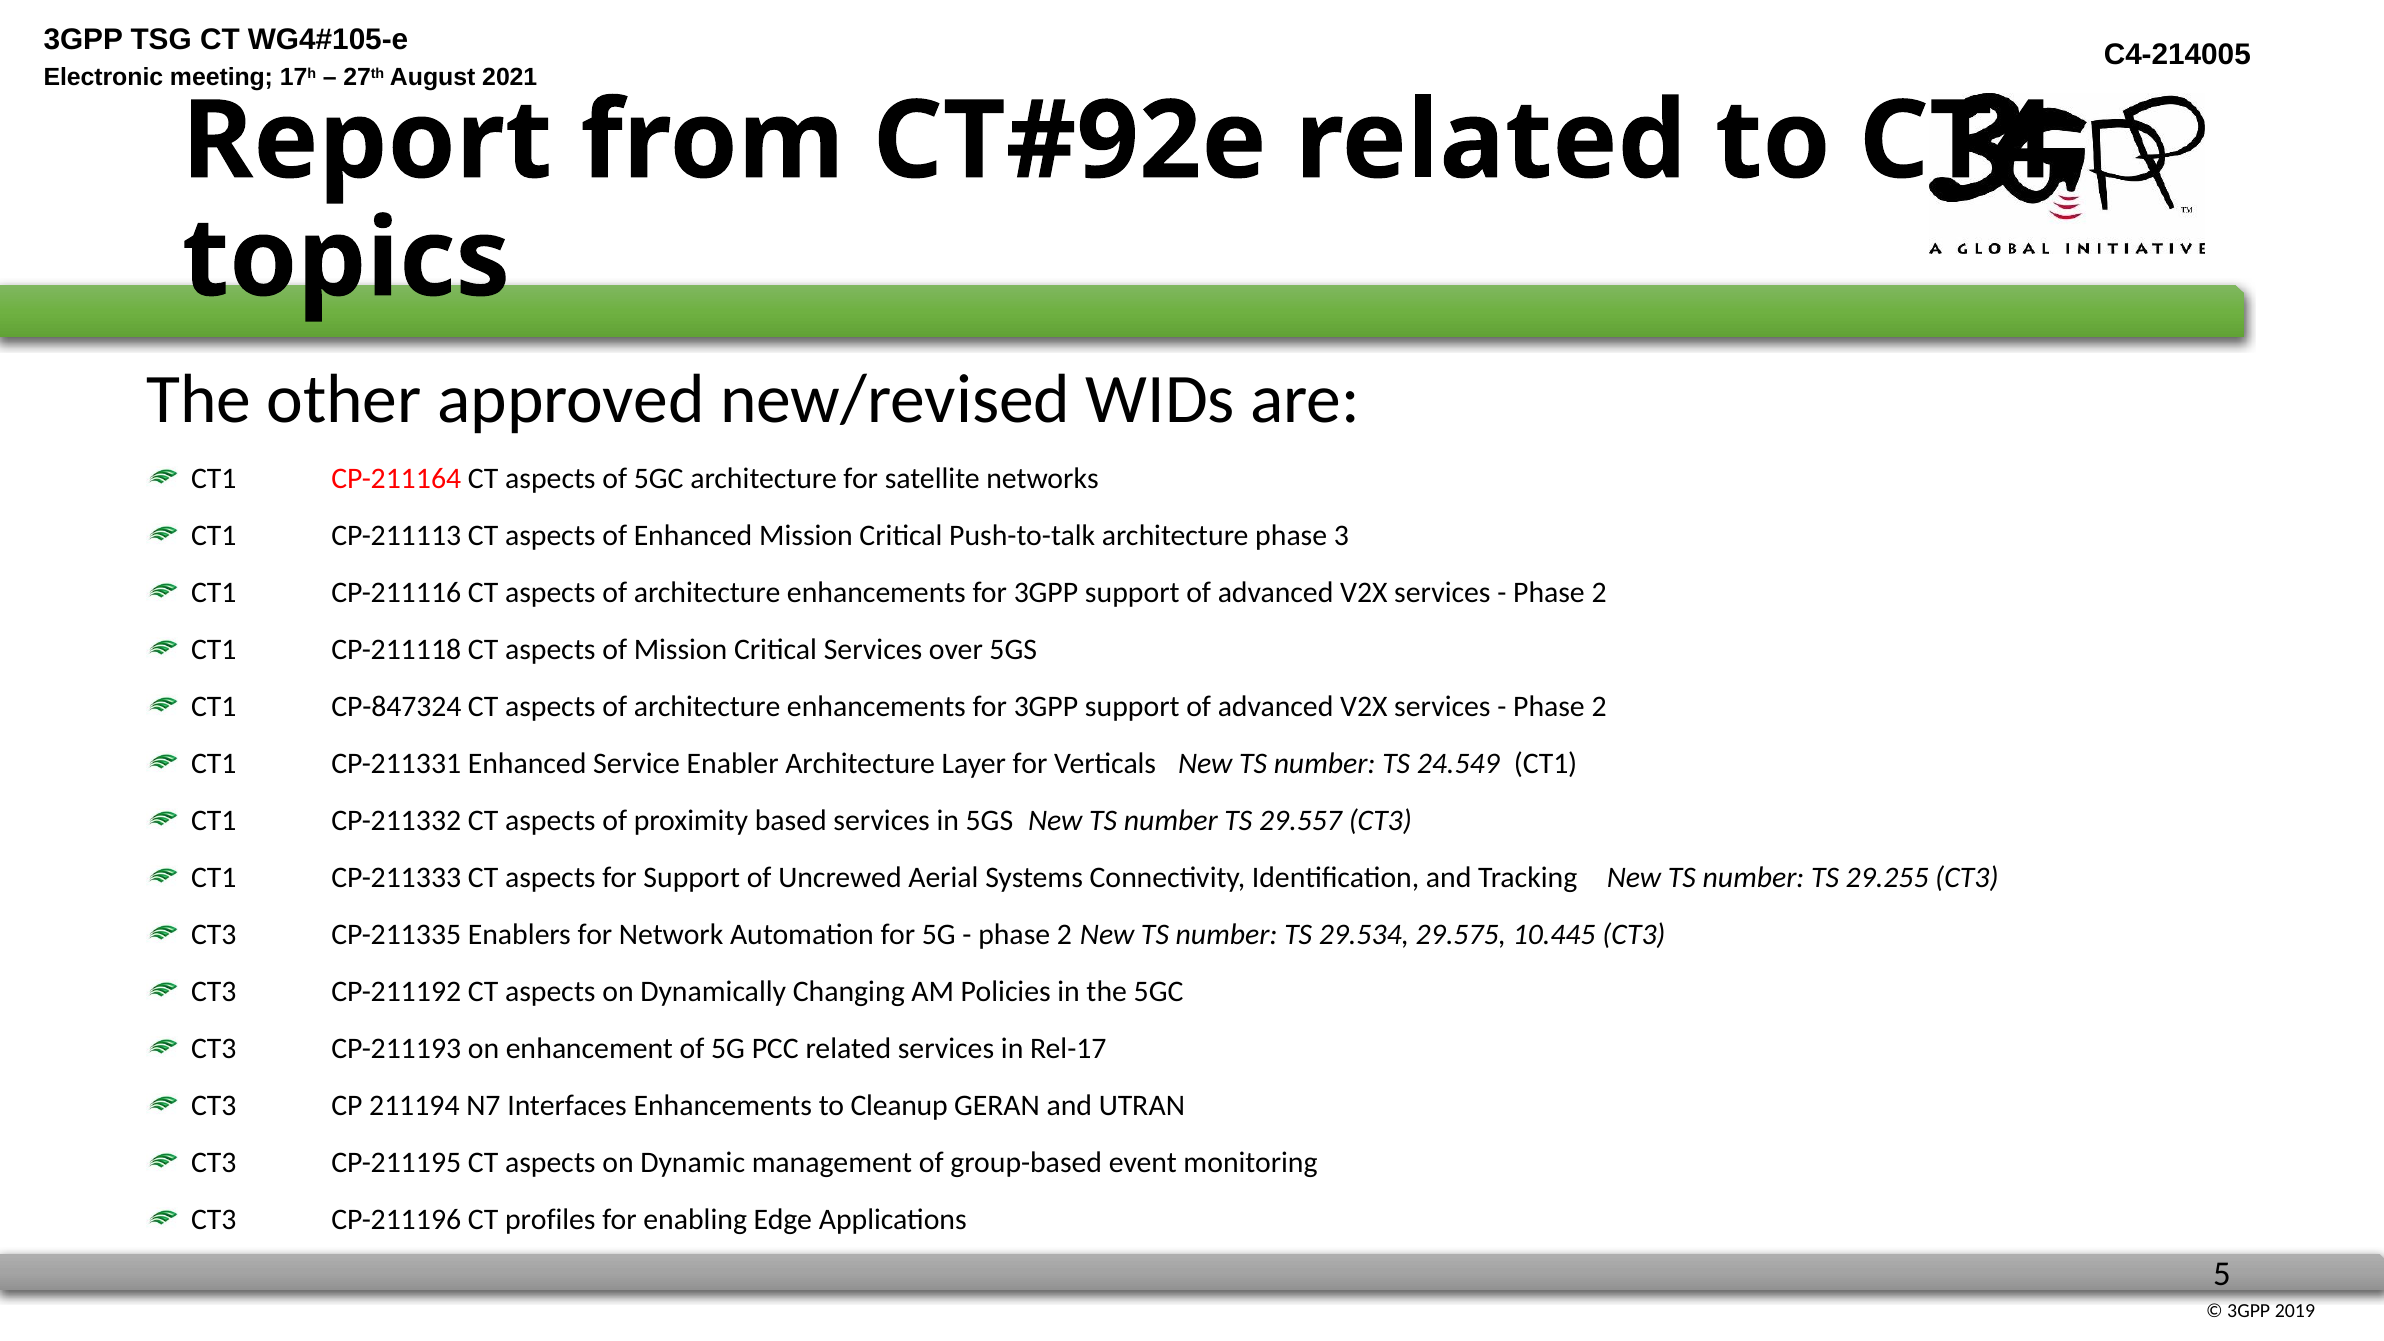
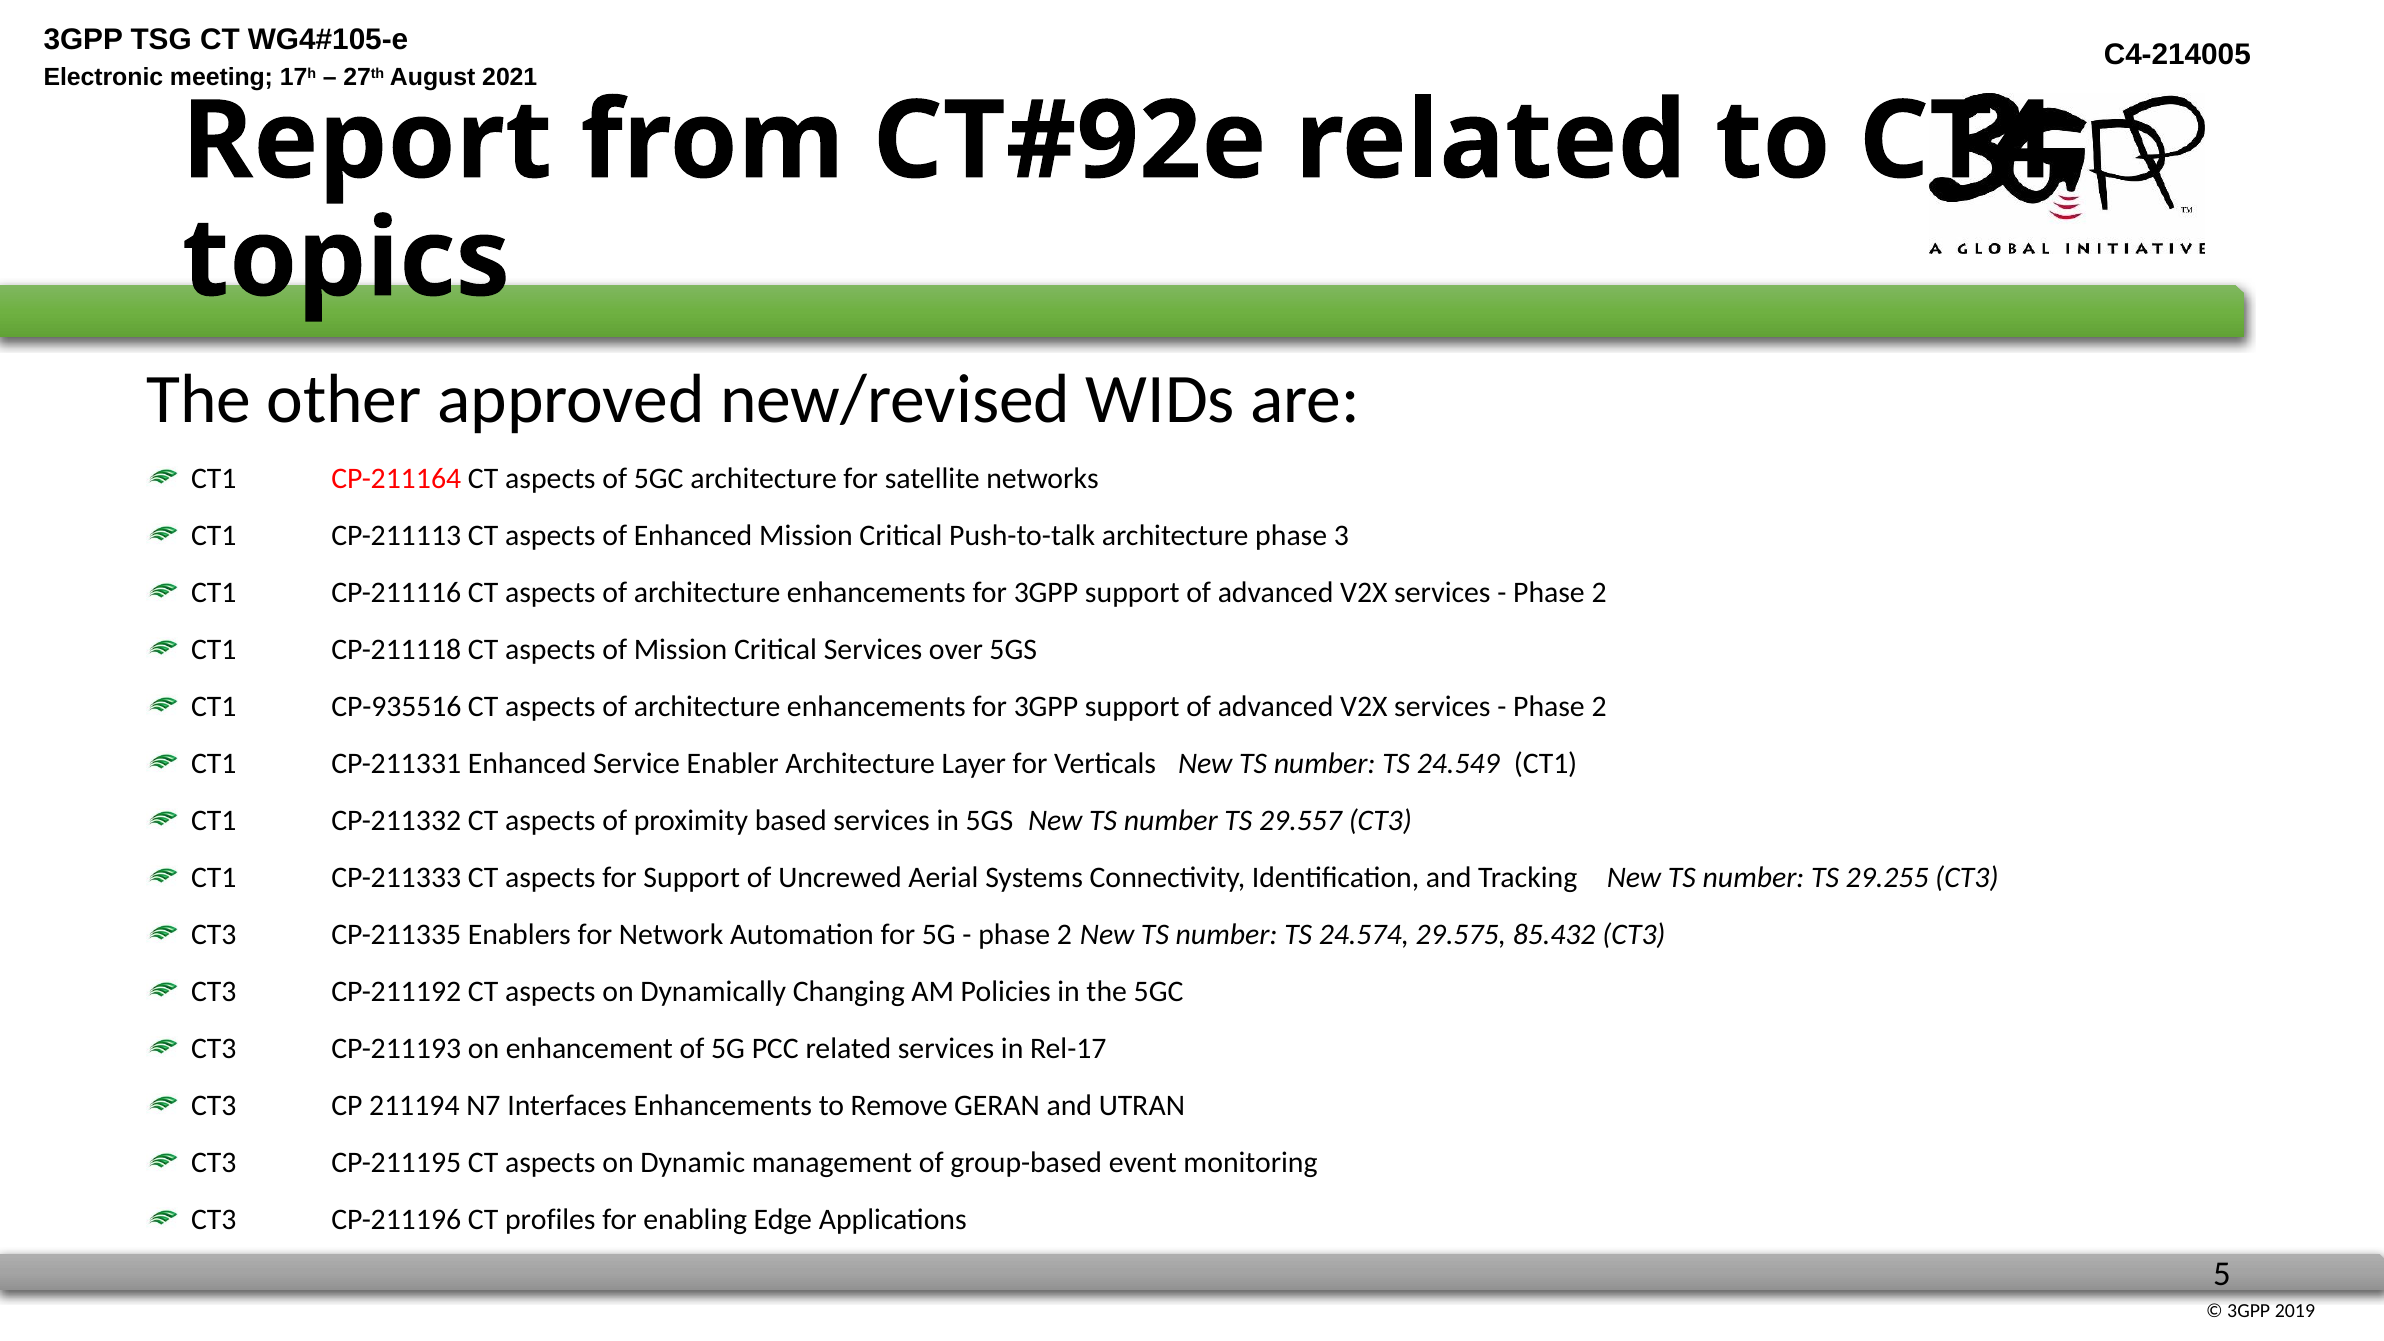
CP-847324: CP-847324 -> CP-935516
29.534: 29.534 -> 24.574
10.445: 10.445 -> 85.432
Cleanup: Cleanup -> Remove
